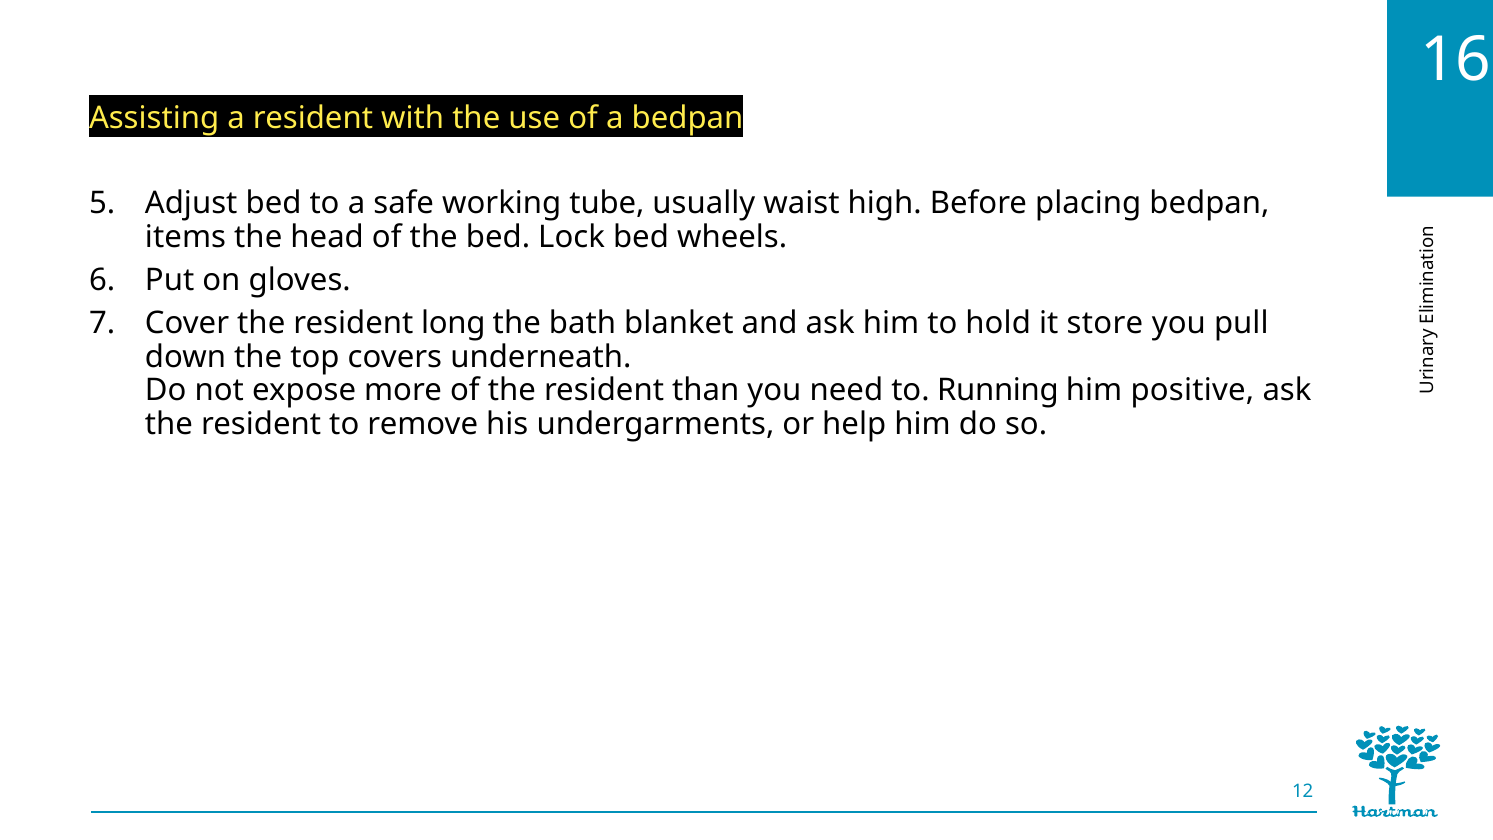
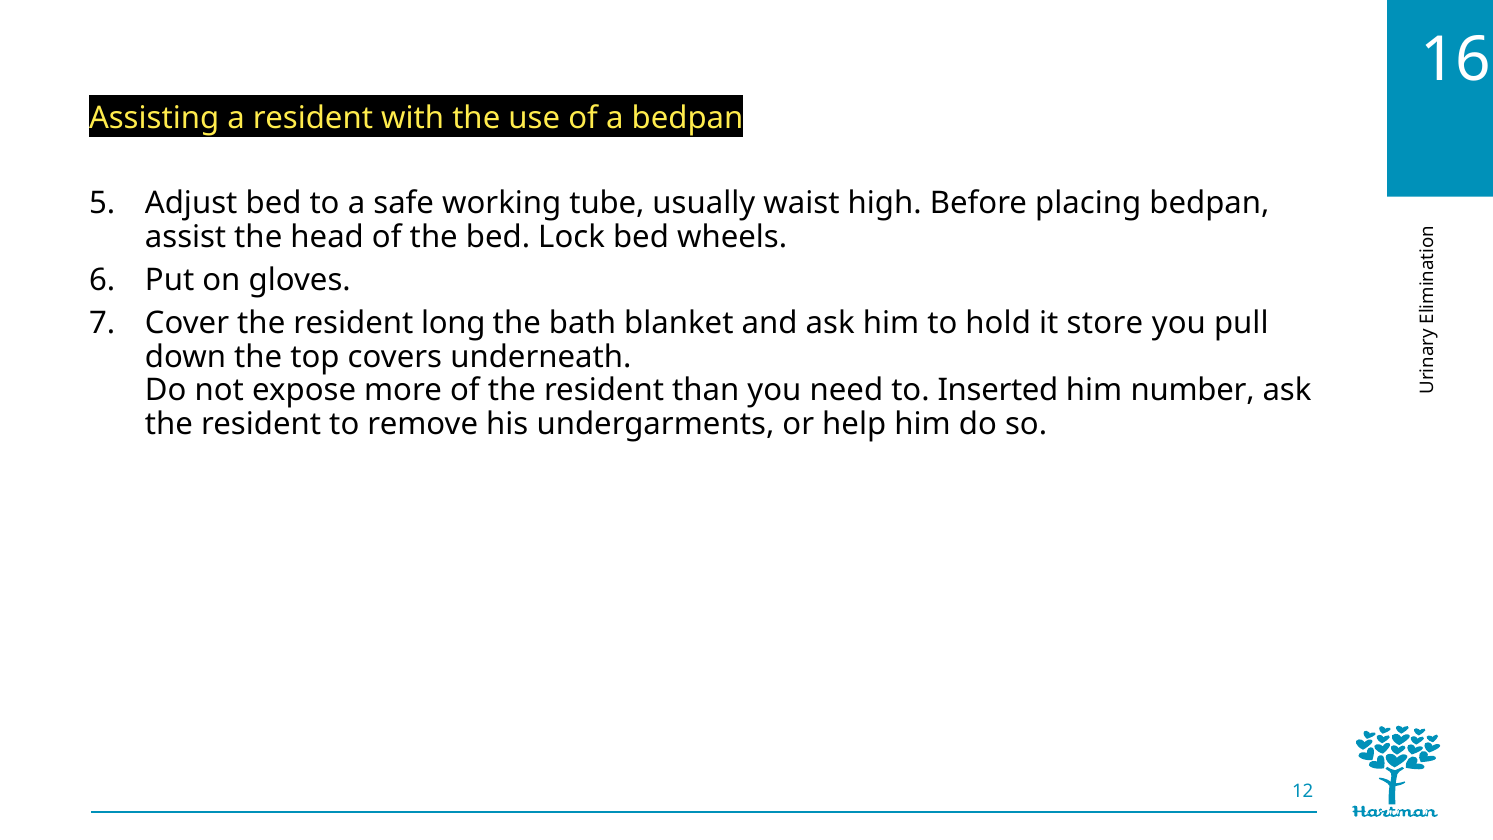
items: items -> assist
Running: Running -> Inserted
positive: positive -> number
